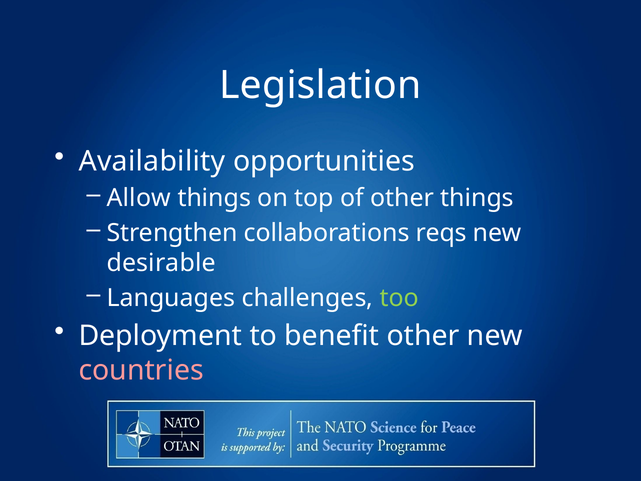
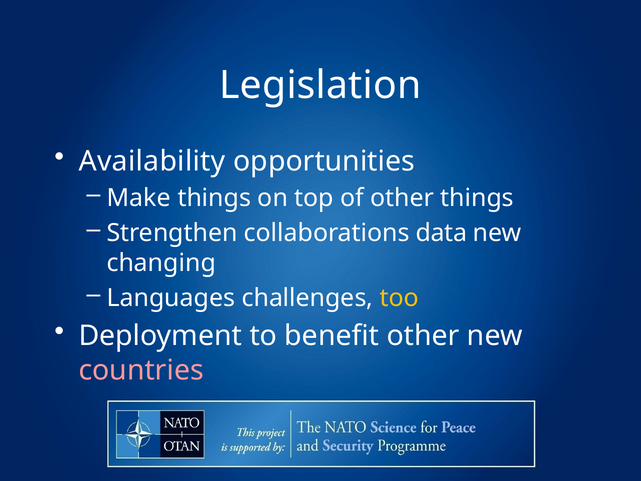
Allow: Allow -> Make
reqs: reqs -> data
desirable: desirable -> changing
too colour: light green -> yellow
